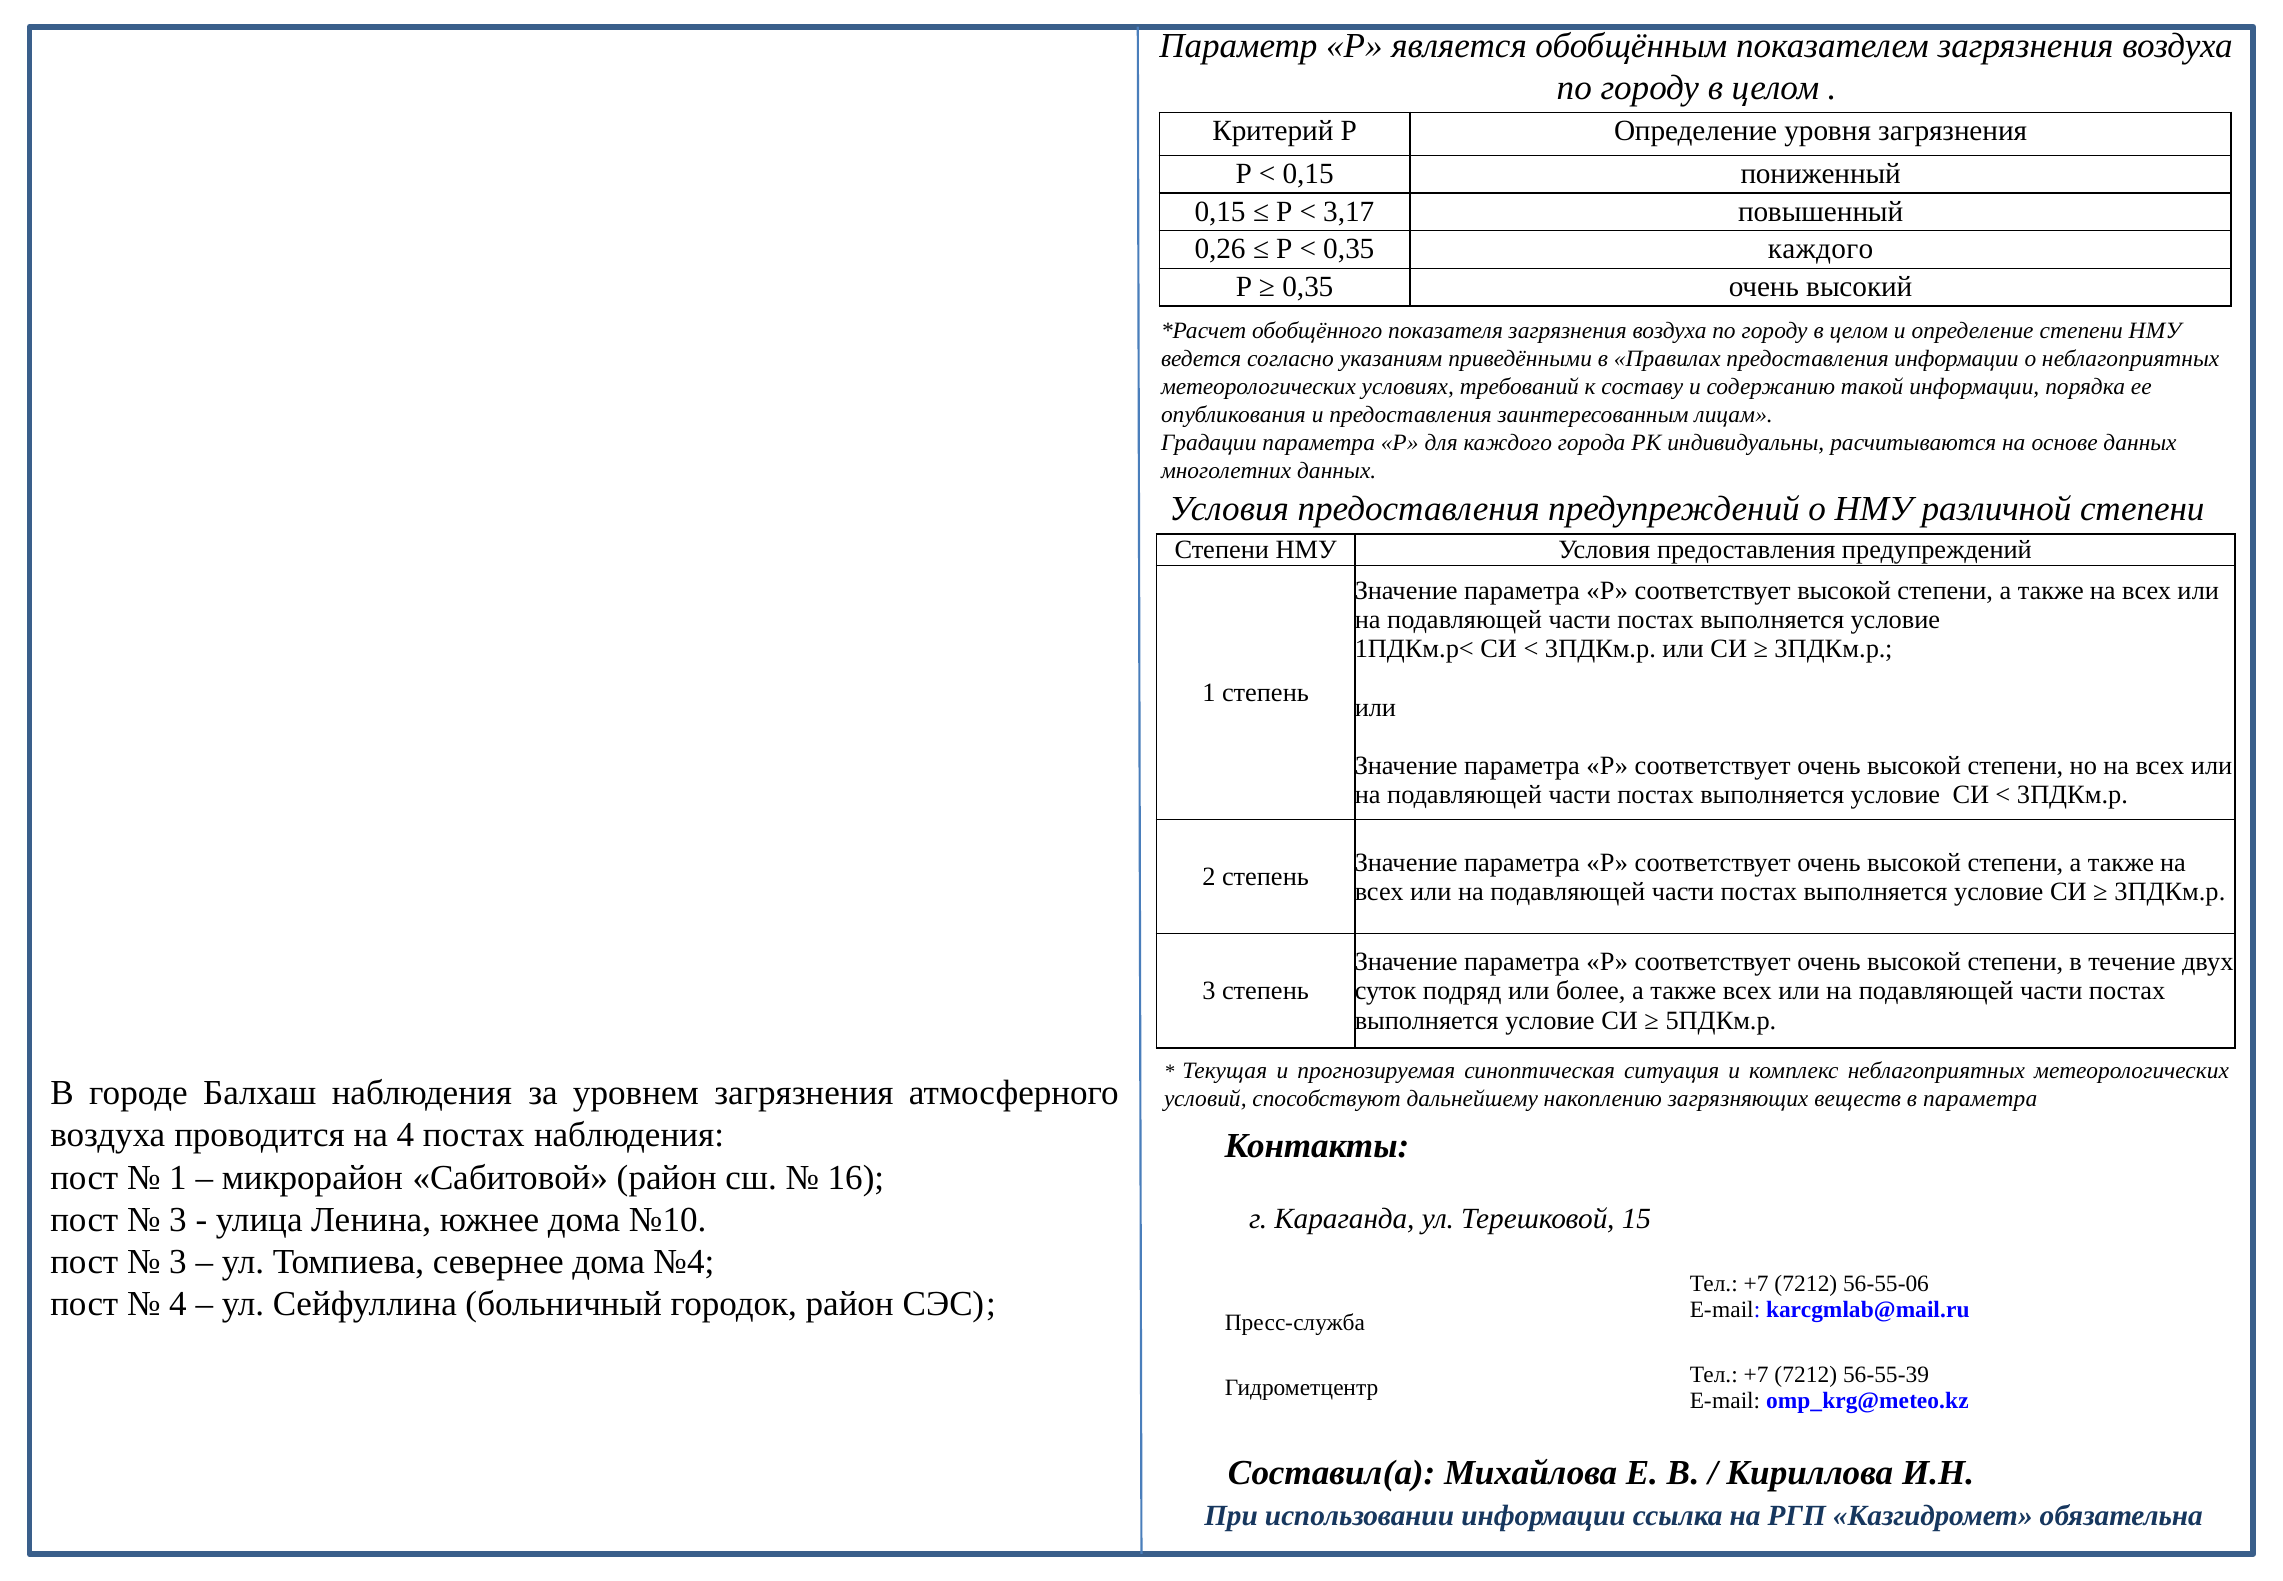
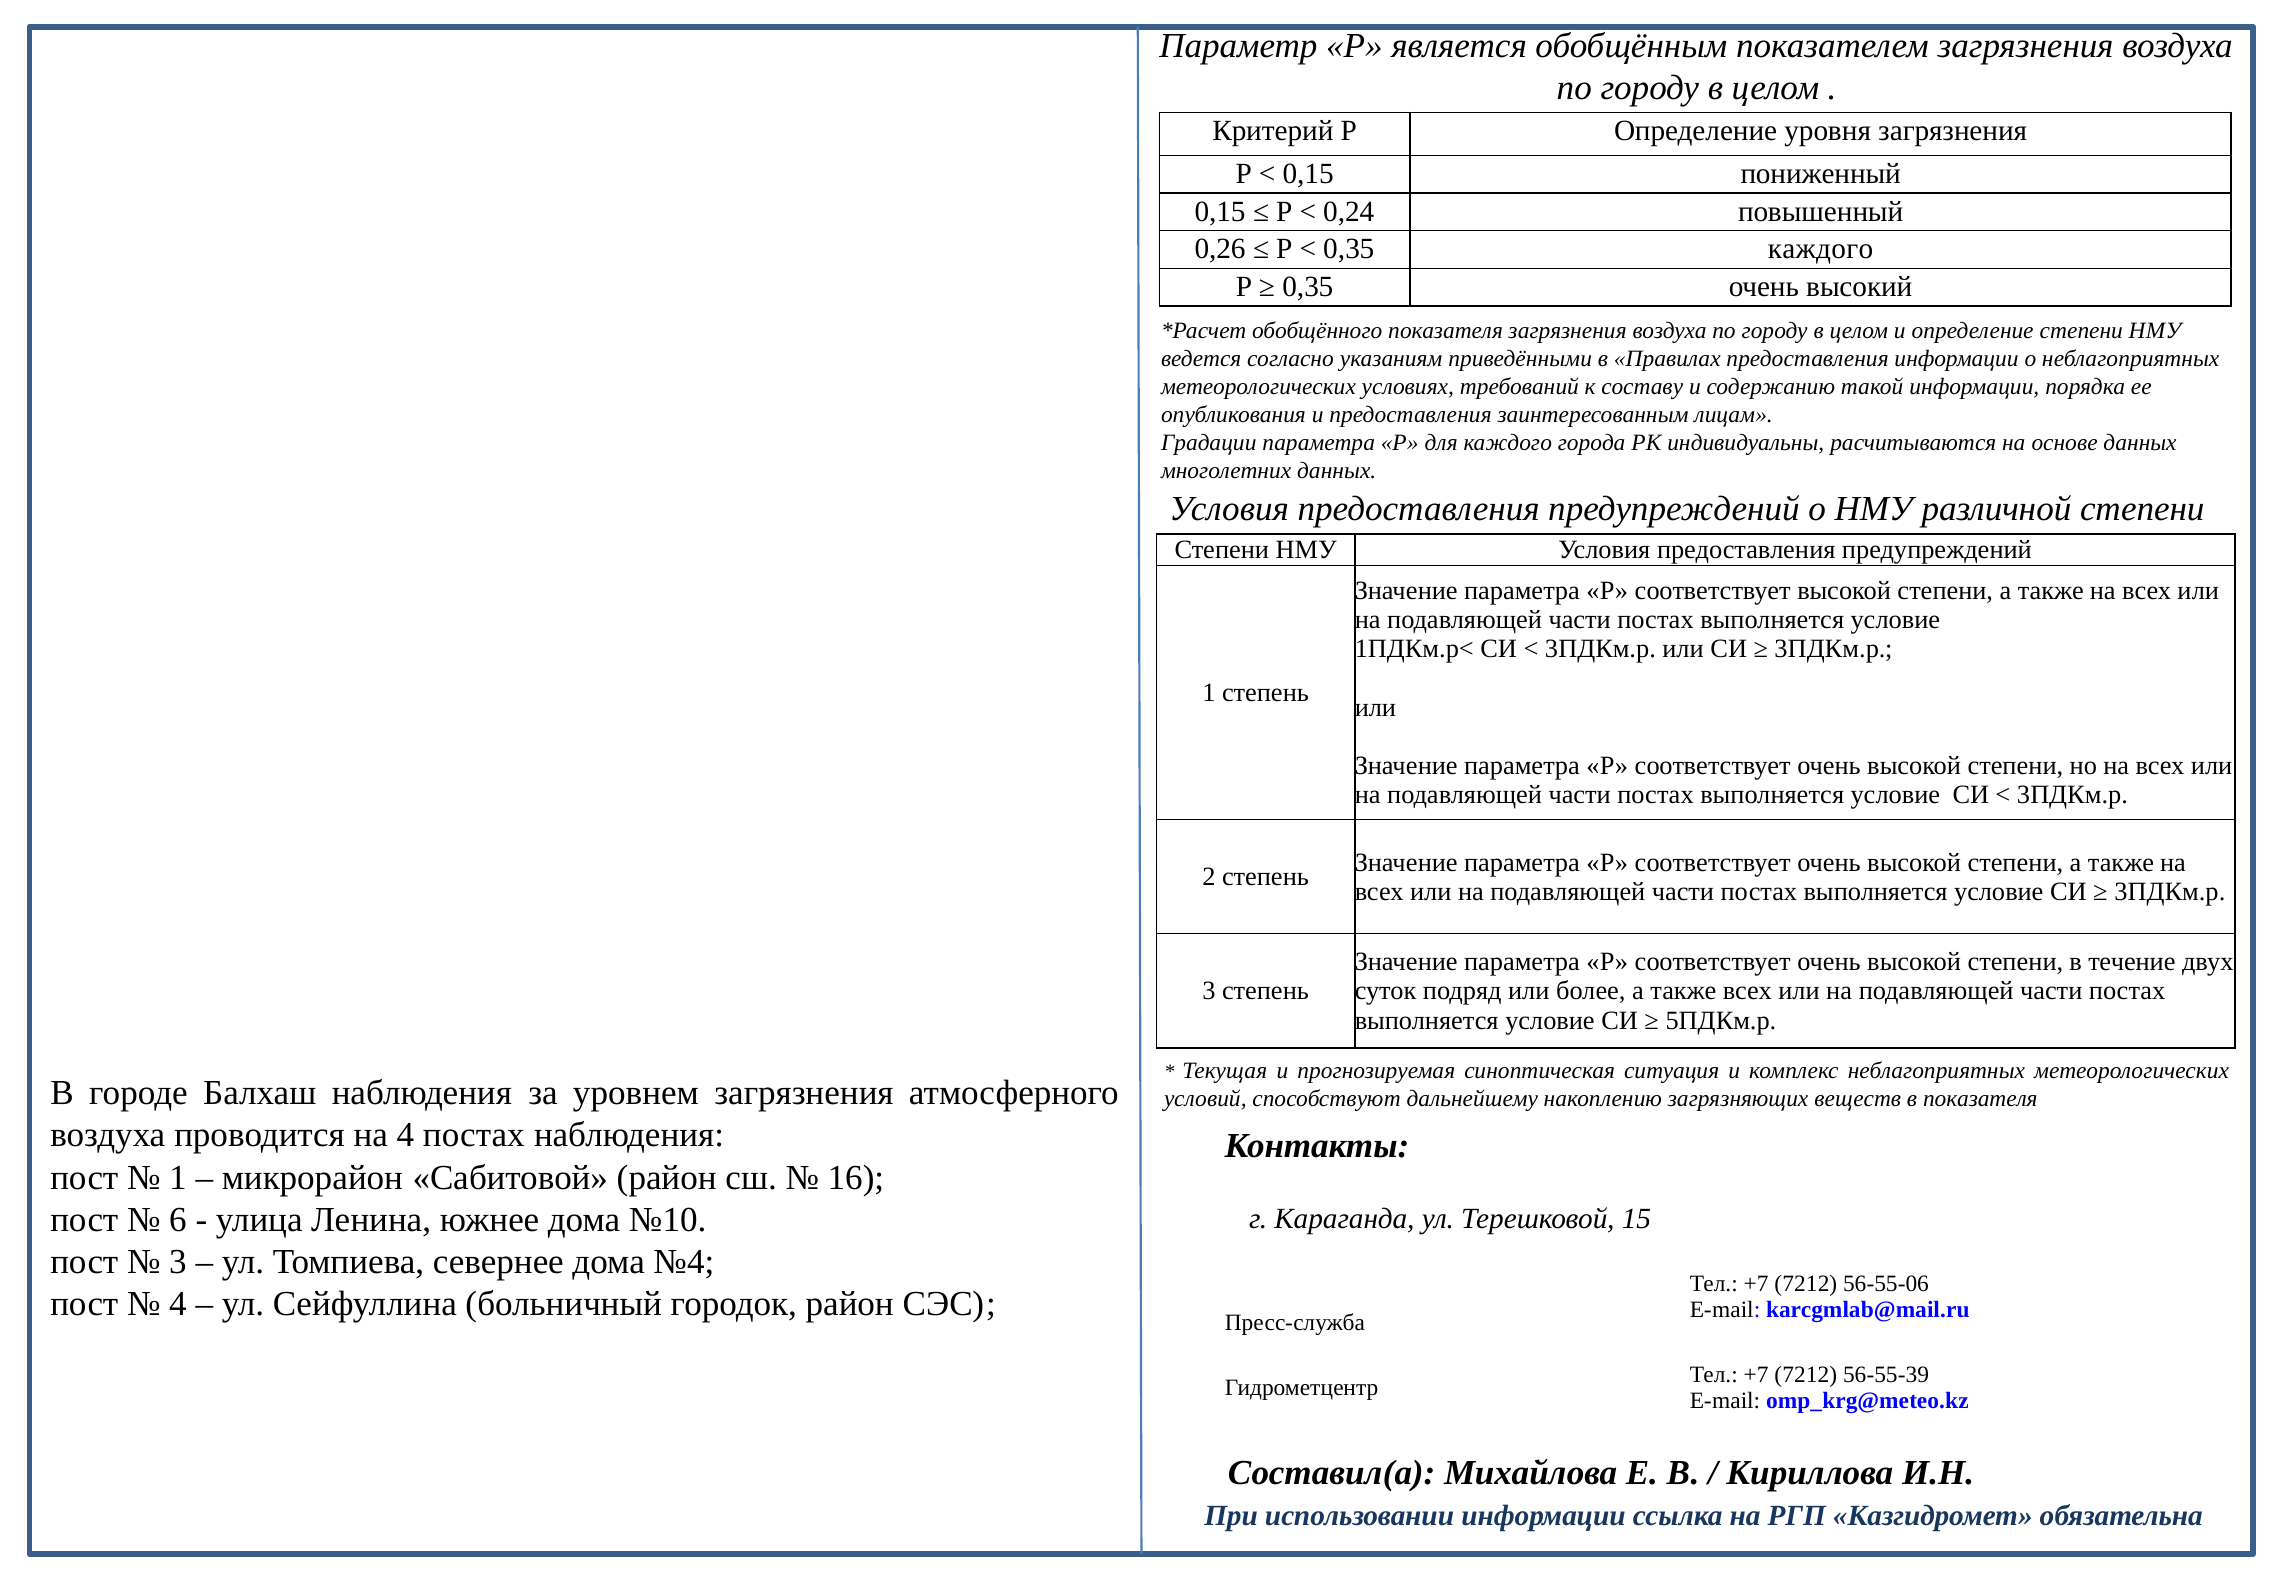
3,17: 3,17 -> 0,24
в параметра: параметра -> показателя
3 at (178, 1219): 3 -> 6
